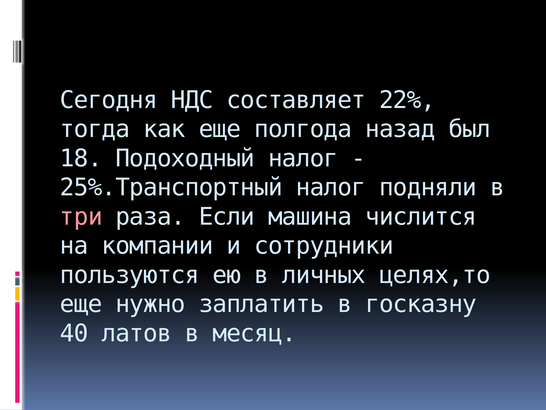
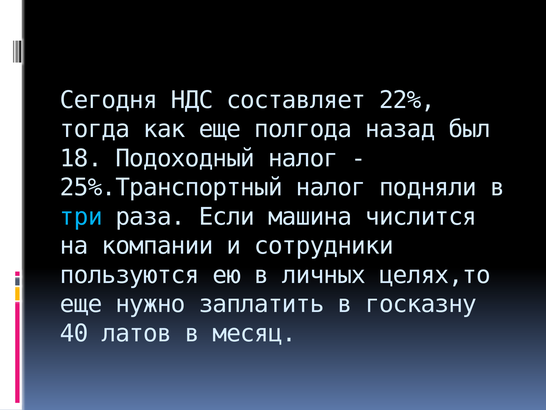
три colour: pink -> light blue
